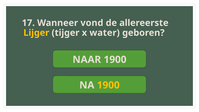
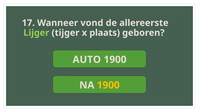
Lijger colour: yellow -> light green
water: water -> plaats
NAAR: NAAR -> AUTO
